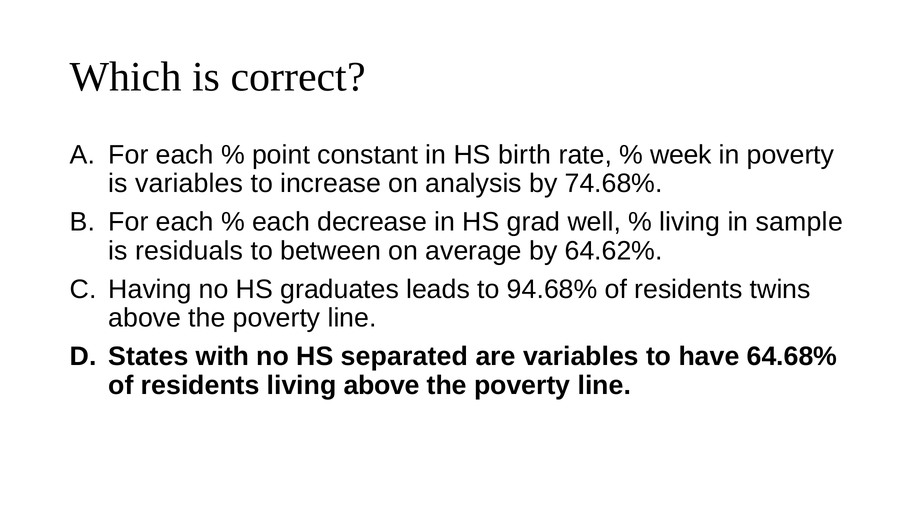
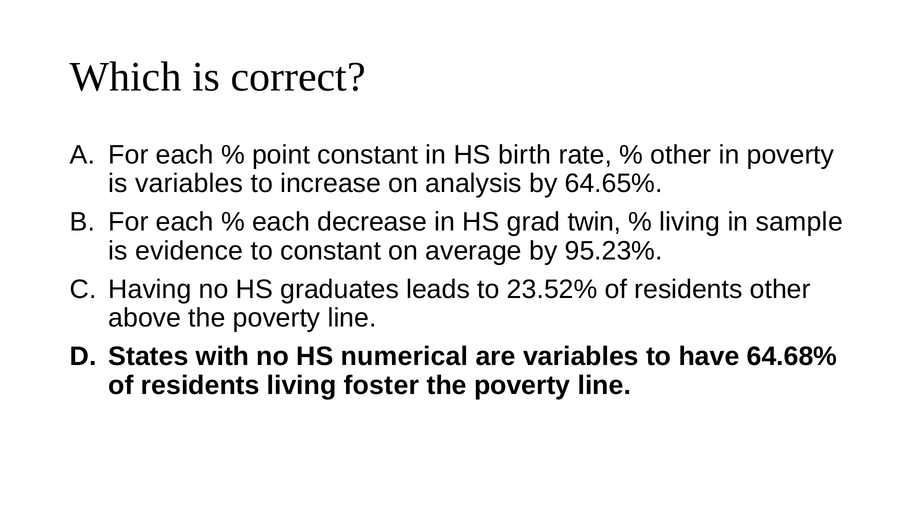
week at (681, 155): week -> other
74.68%: 74.68% -> 64.65%
well: well -> twin
residuals: residuals -> evidence
to between: between -> constant
64.62%: 64.62% -> 95.23%
94.68%: 94.68% -> 23.52%
residents twins: twins -> other
separated: separated -> numerical
living above: above -> foster
